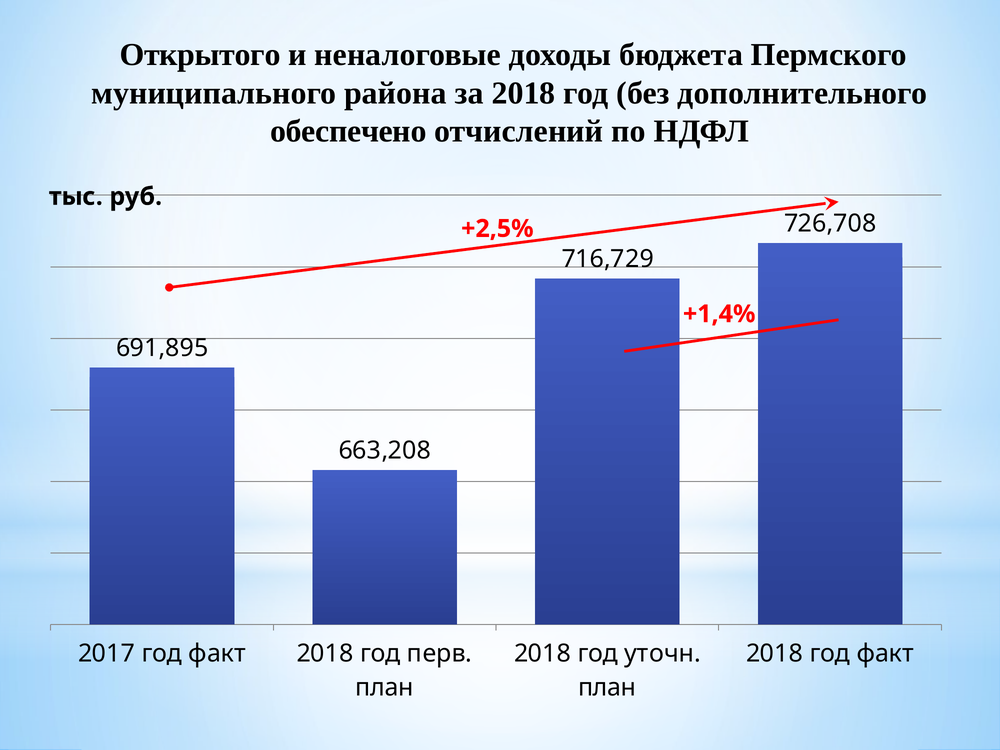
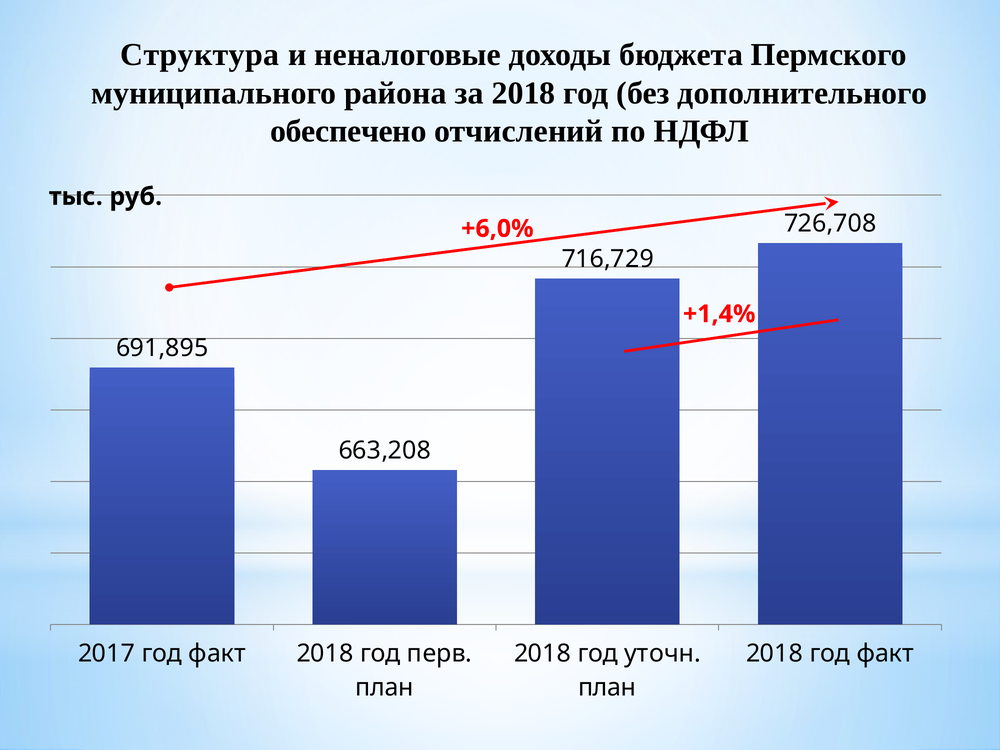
Открытого: Открытого -> Структура
+2,5%: +2,5% -> +6,0%
